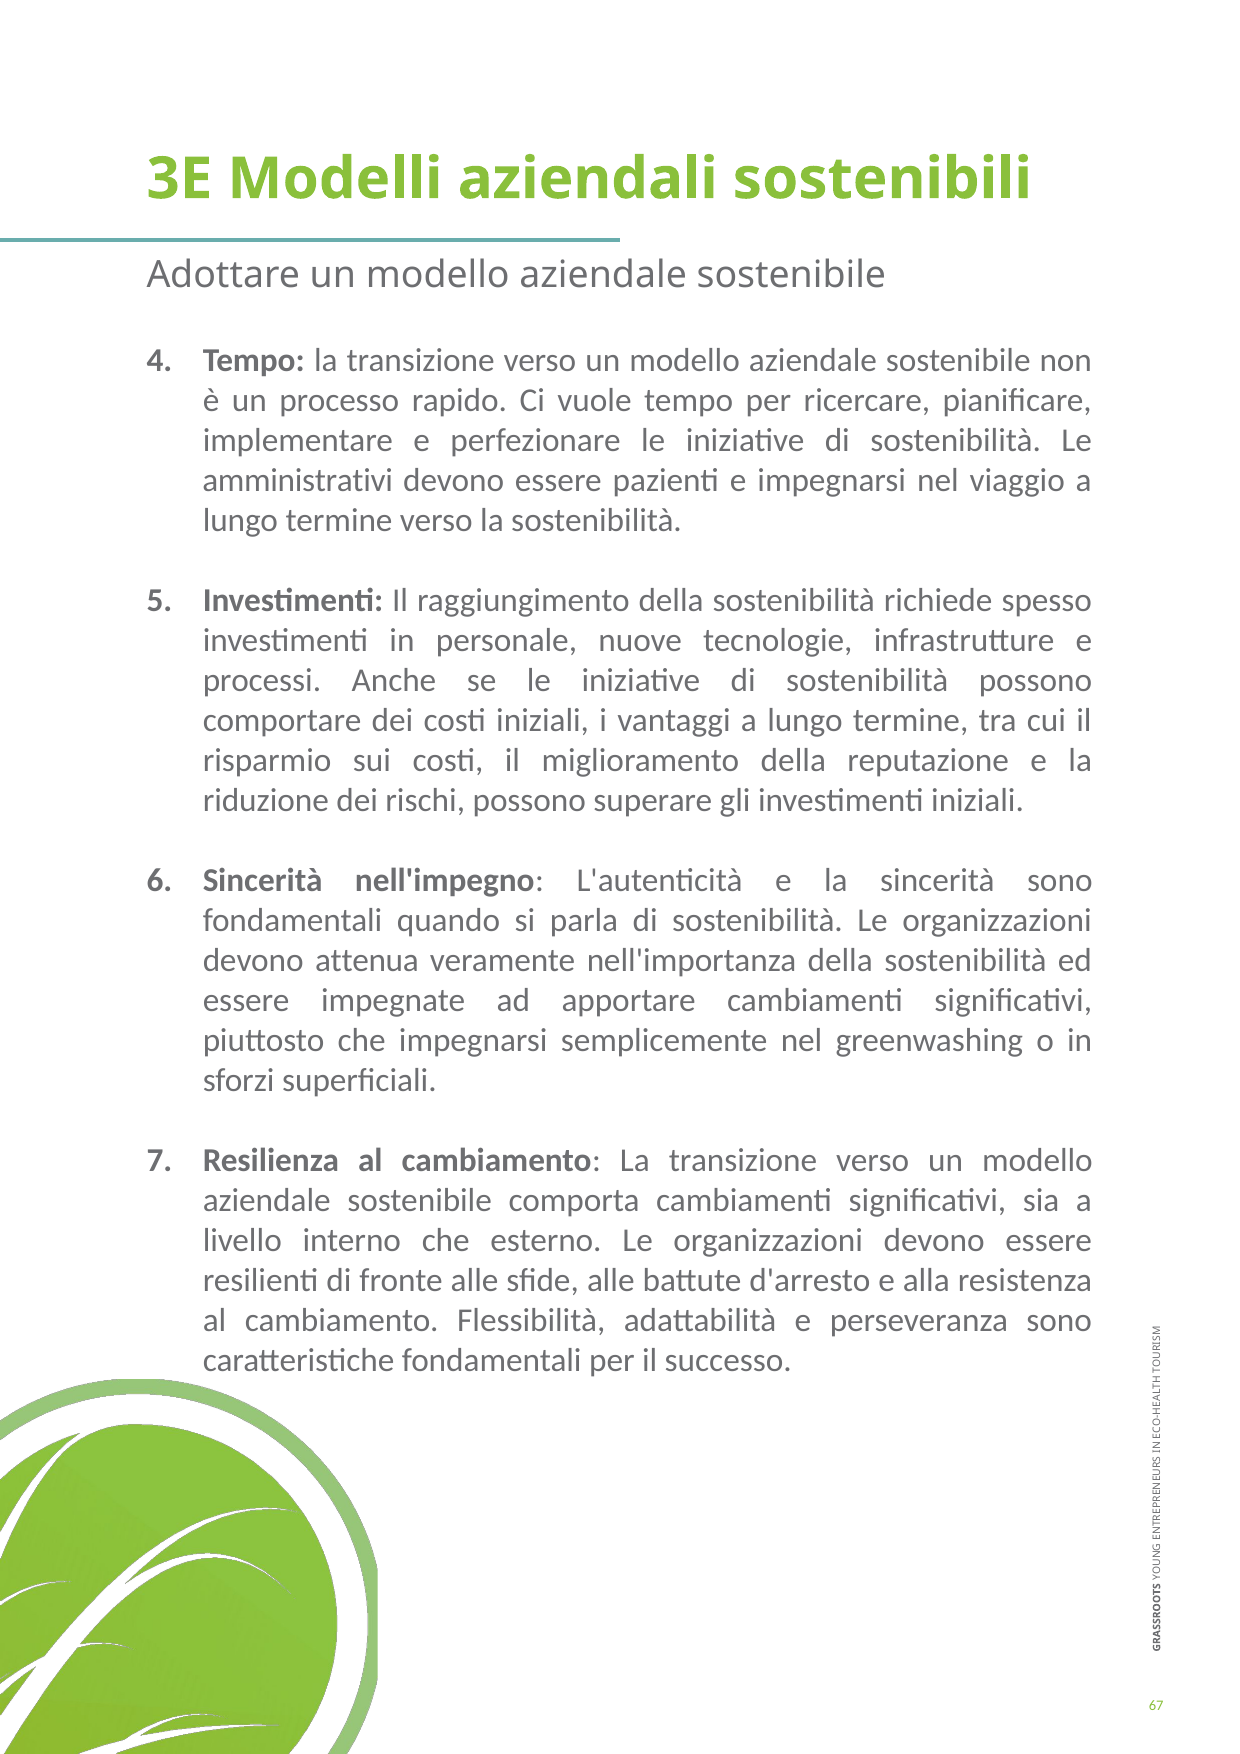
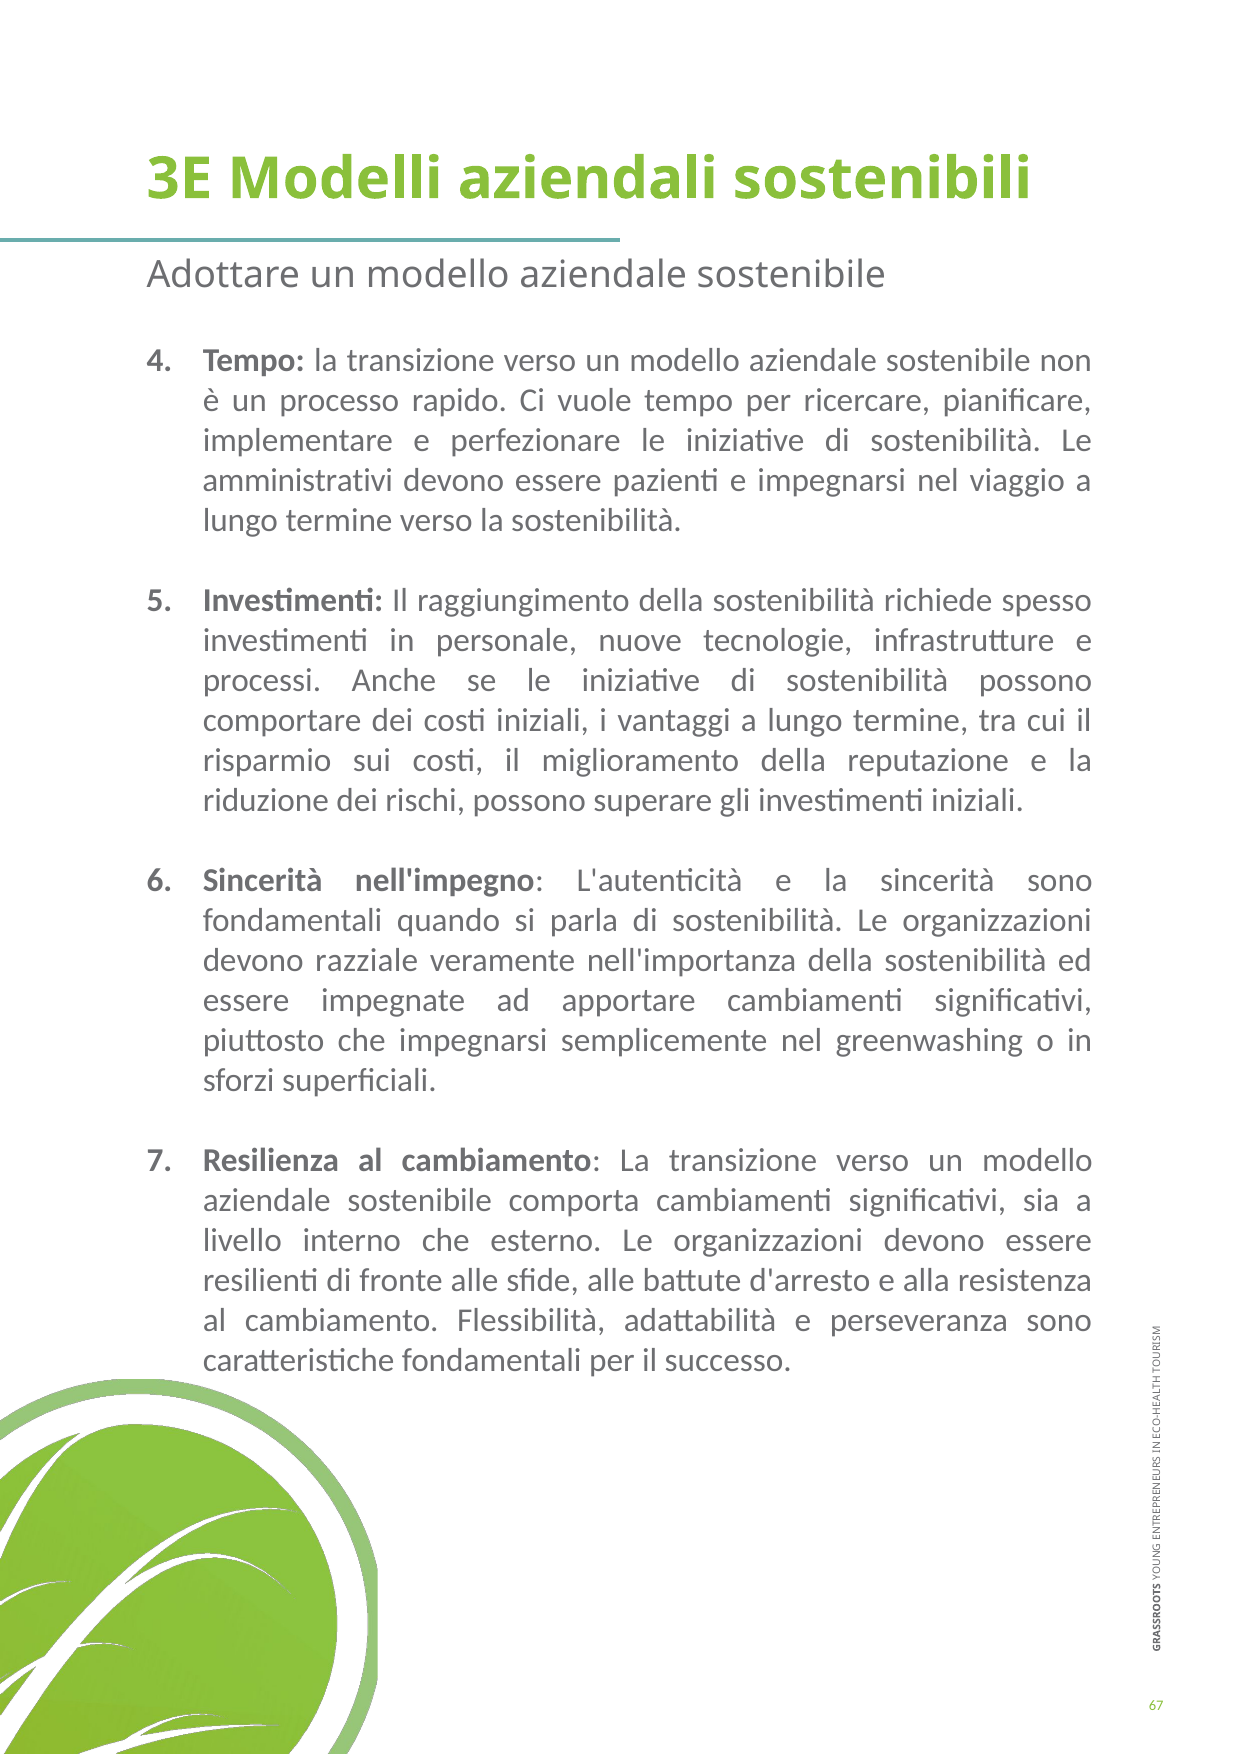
attenua: attenua -> razziale
